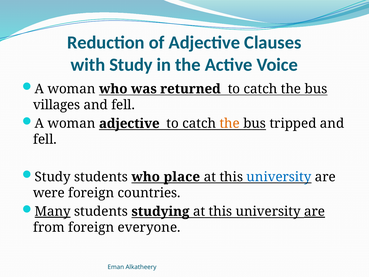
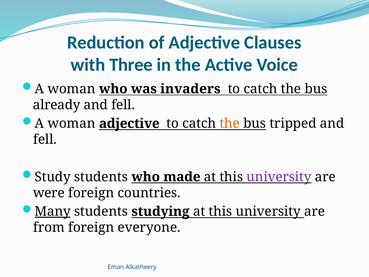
with Study: Study -> Three
returned: returned -> invaders
villages: villages -> already
place: place -> made
university at (279, 177) colour: blue -> purple
are at (315, 211) underline: present -> none
